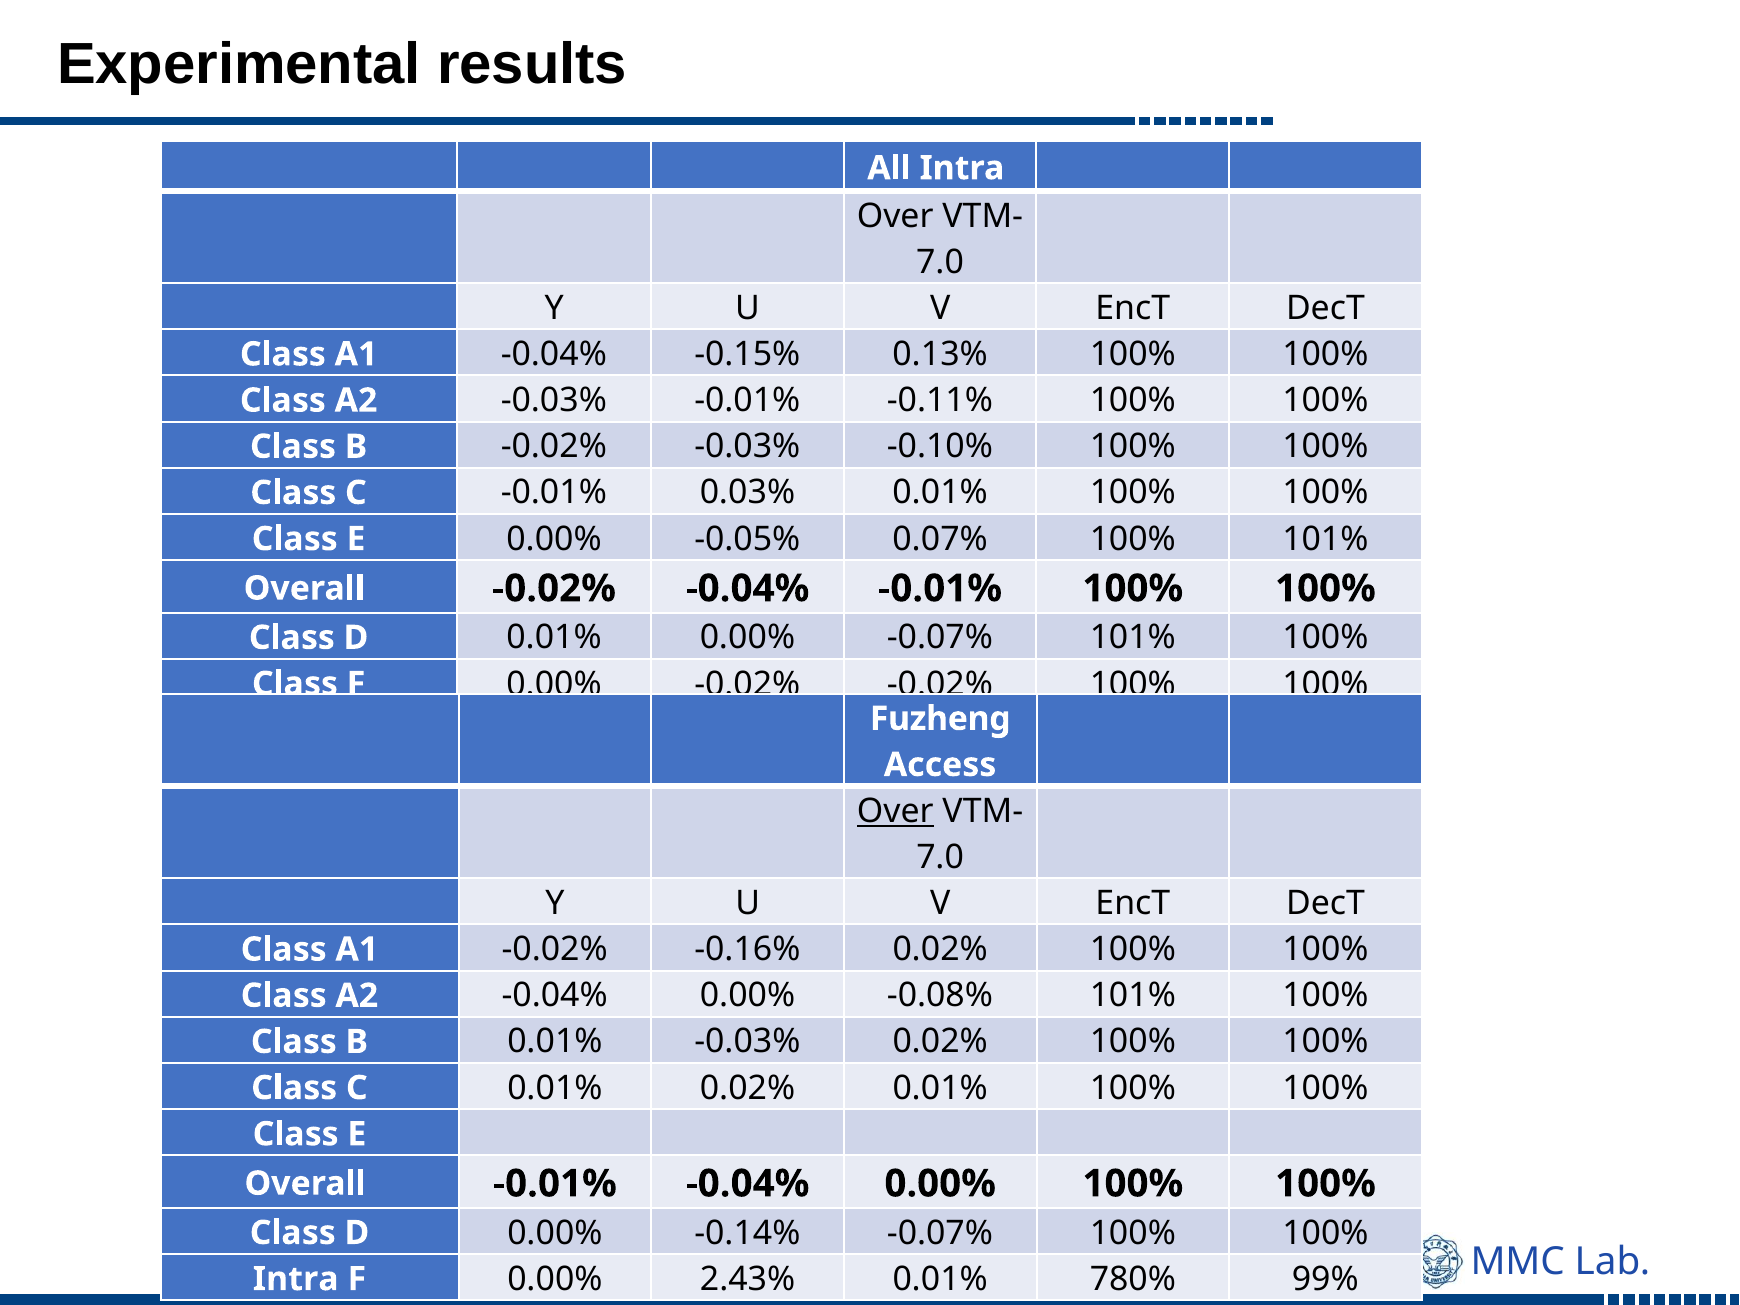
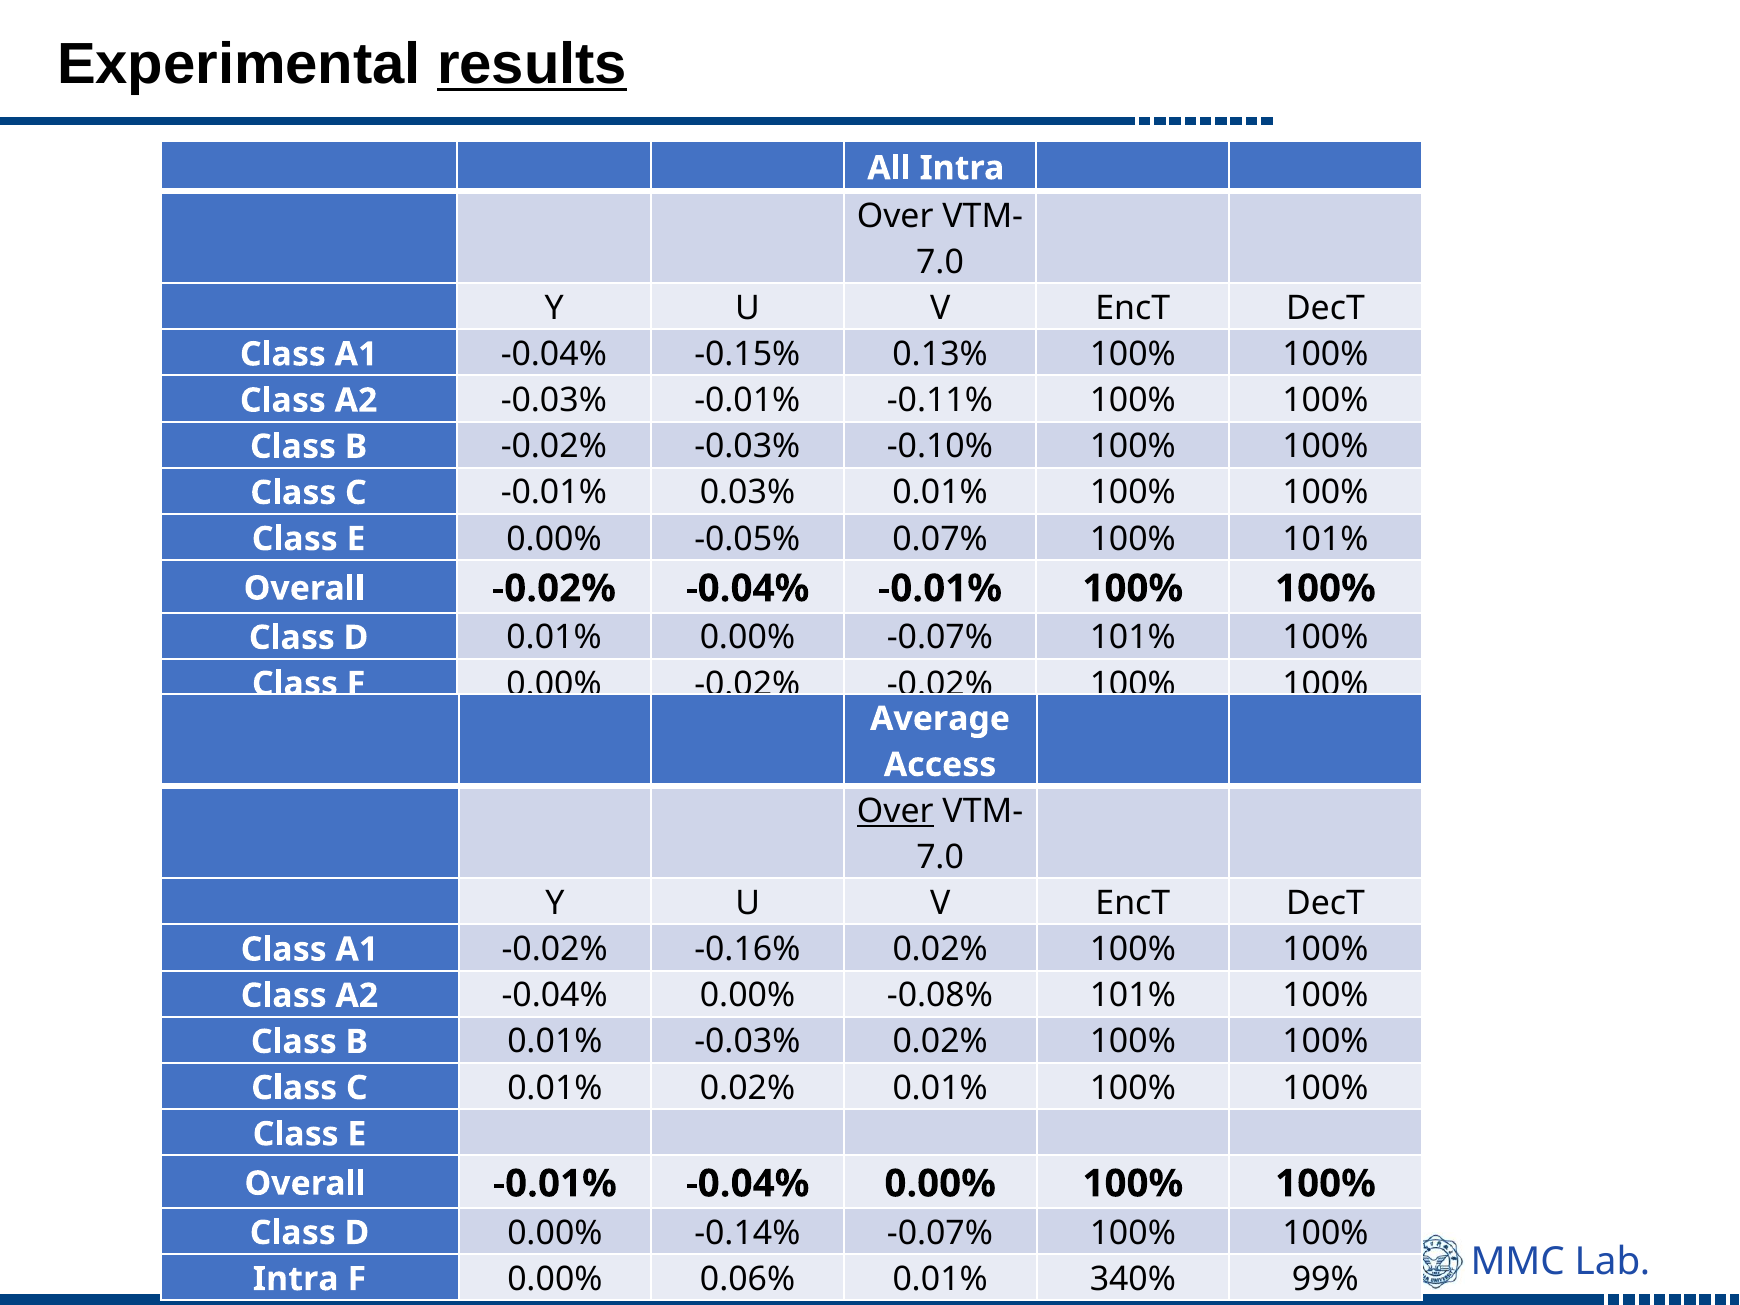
results underline: none -> present
Fuzheng: Fuzheng -> Average
2.43%: 2.43% -> 0.06%
780%: 780% -> 340%
